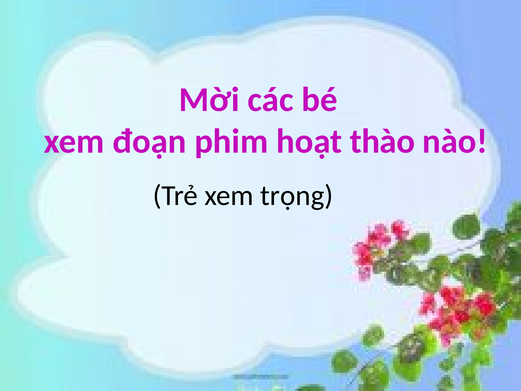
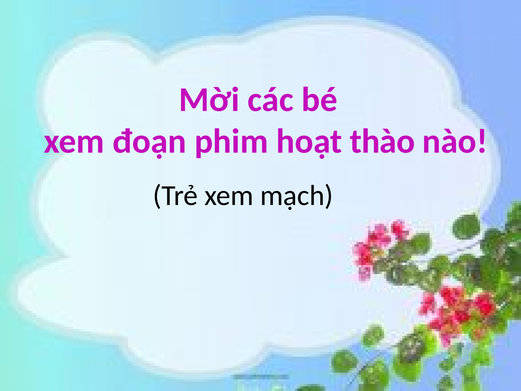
trọng: trọng -> mạch
